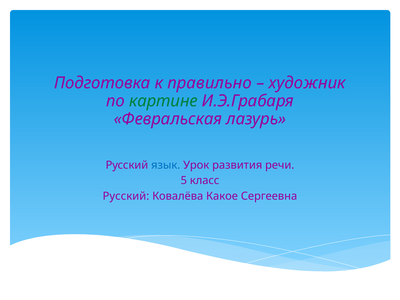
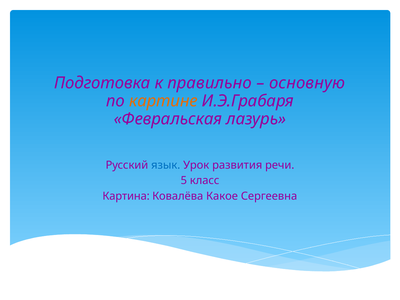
художник: художник -> основную
картине colour: green -> orange
Русский at (126, 196): Русский -> Картина
